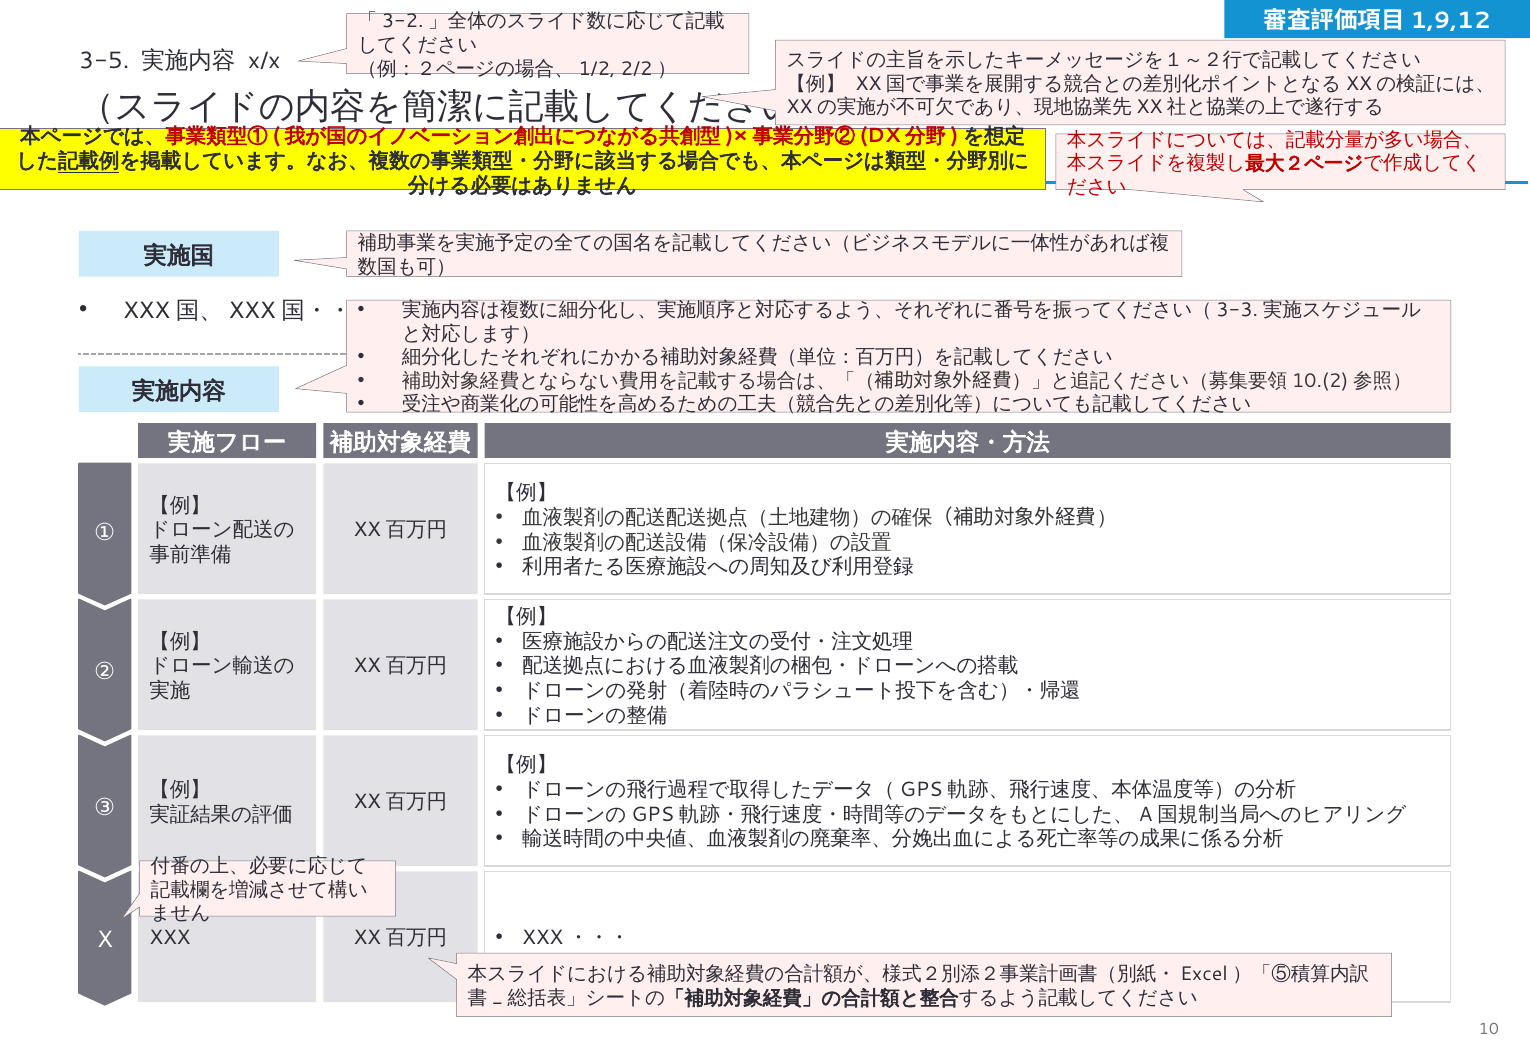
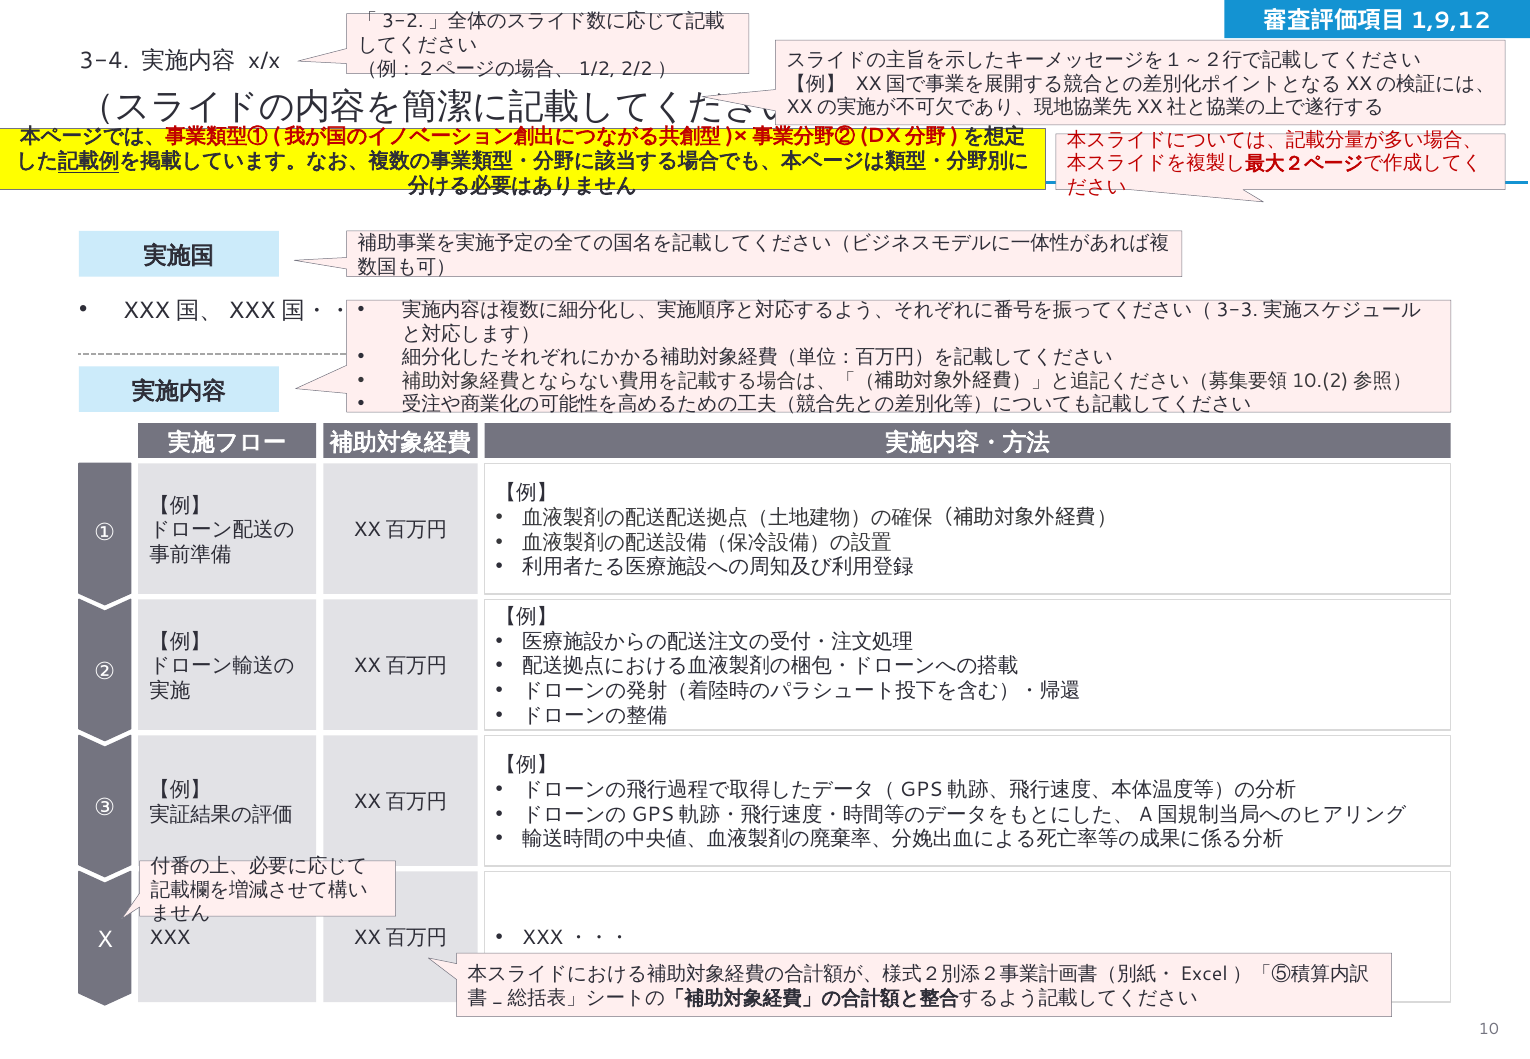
3-5: 3-5 -> 3-4
